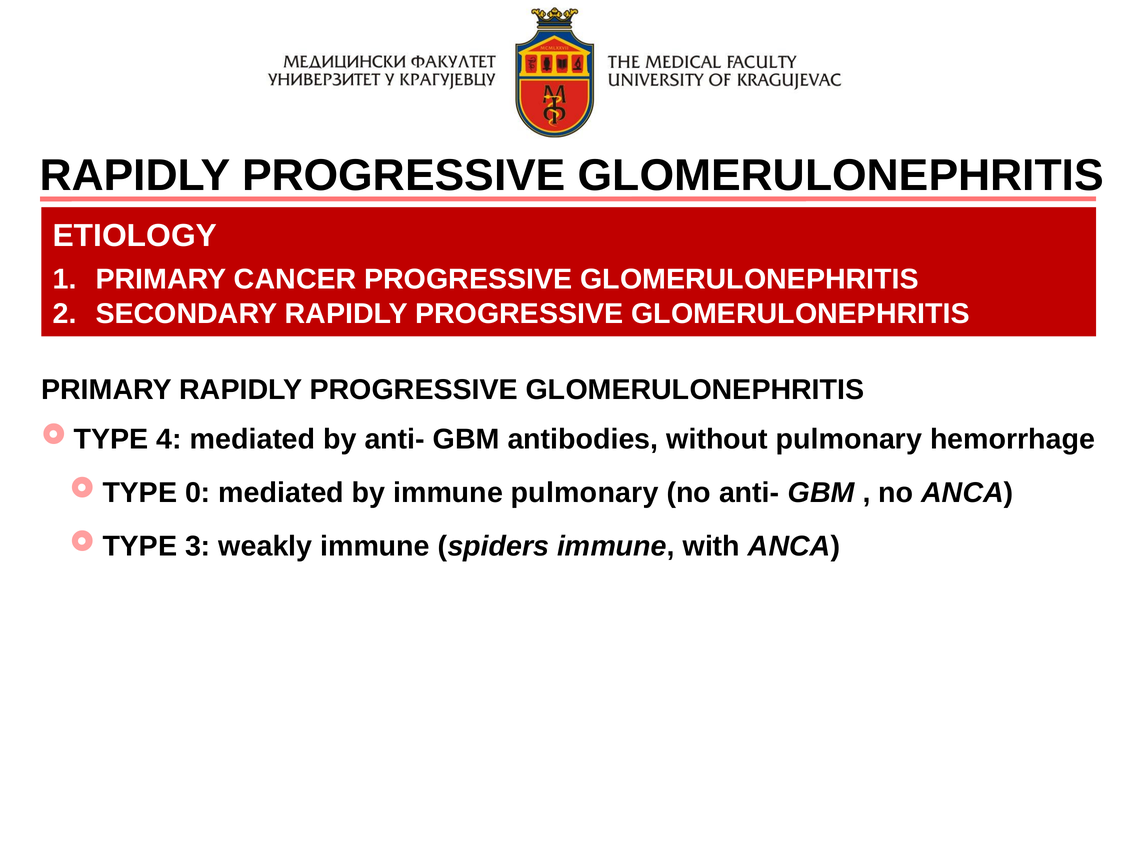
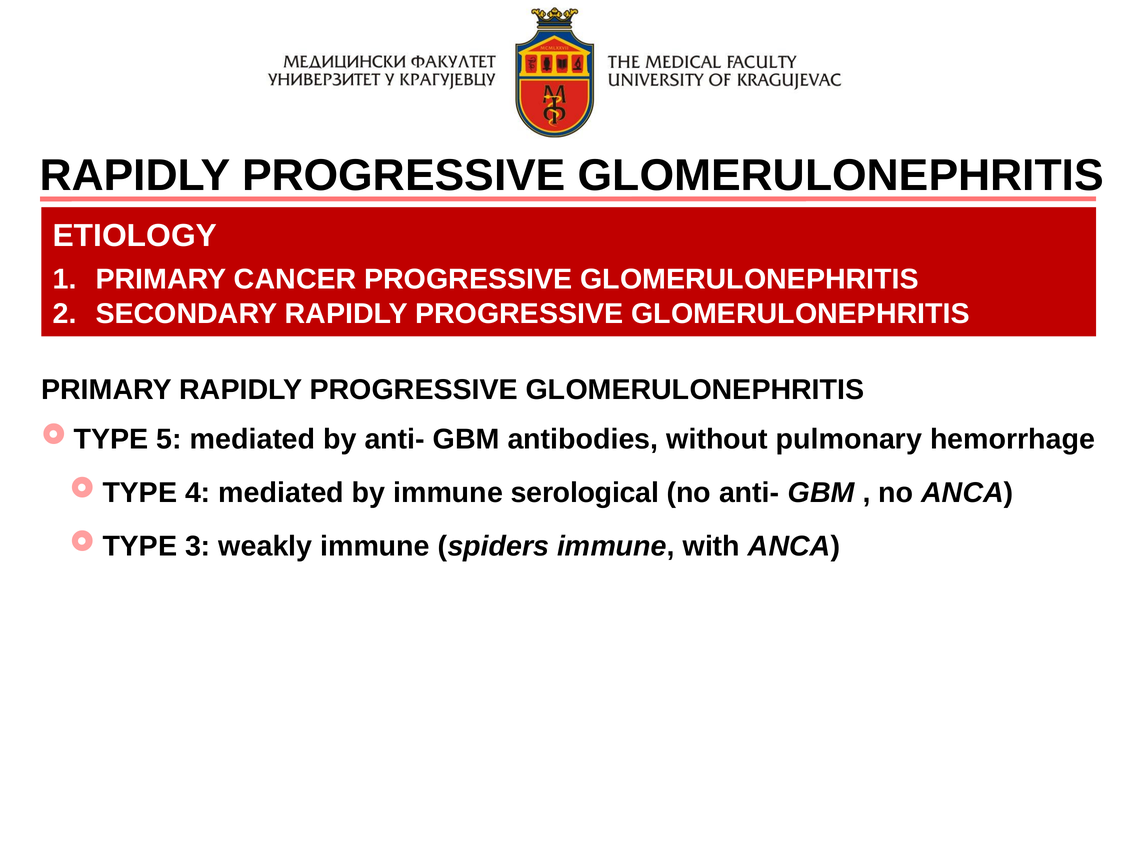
4: 4 -> 5
0: 0 -> 4
immune pulmonary: pulmonary -> serological
